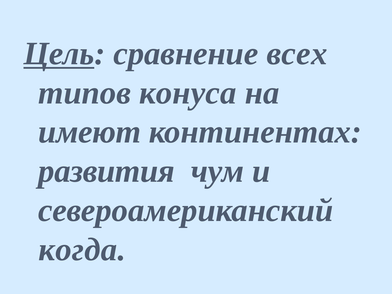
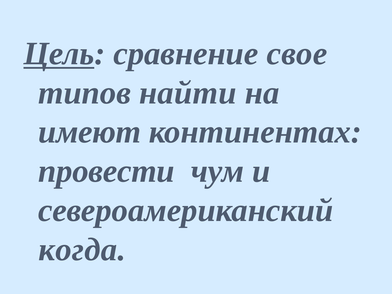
всех: всех -> свое
конуса: конуса -> найти
развития: развития -> провести
